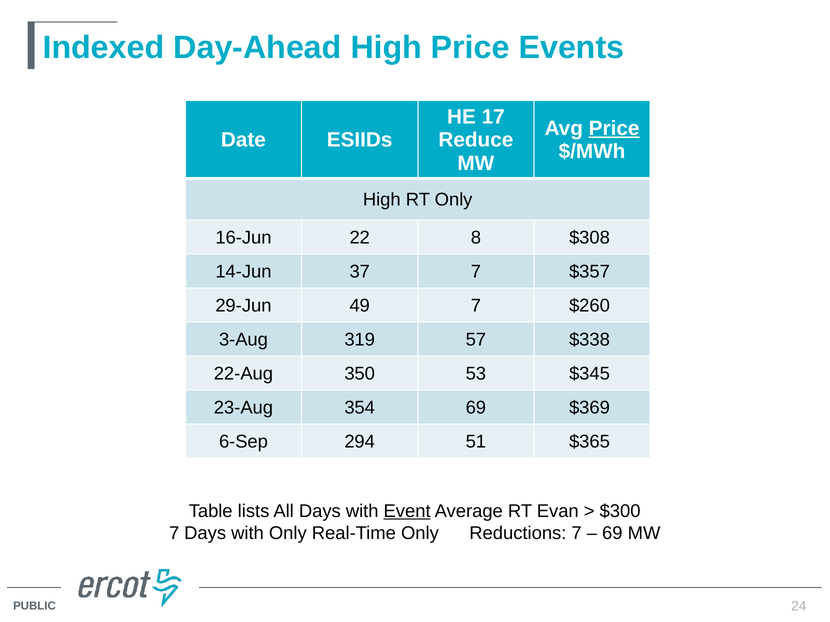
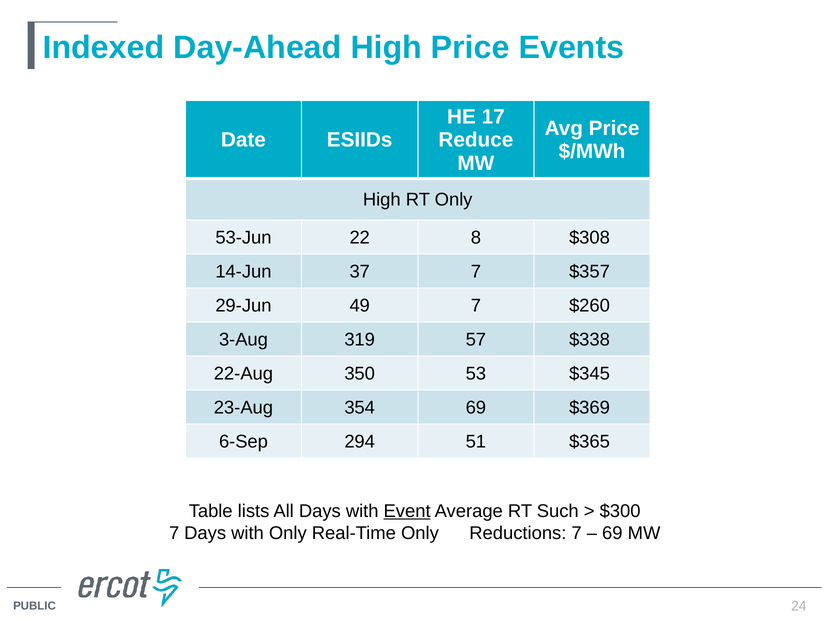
Price at (614, 128) underline: present -> none
16-Jun: 16-Jun -> 53-Jun
Evan: Evan -> Such
